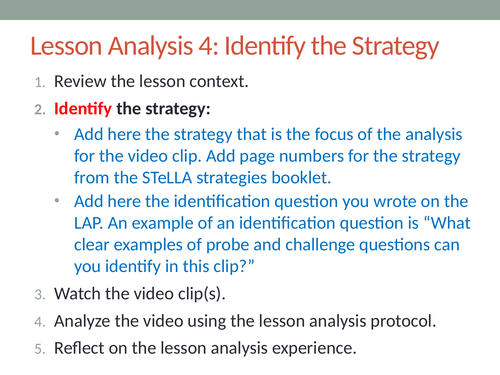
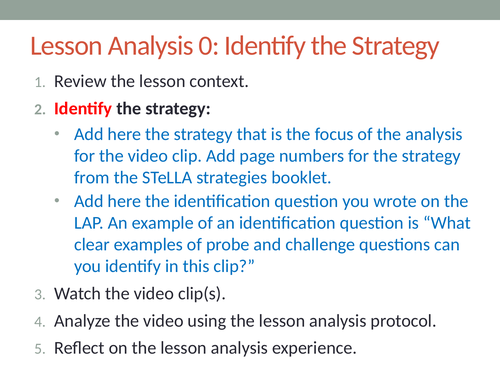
Analysis 4: 4 -> 0
